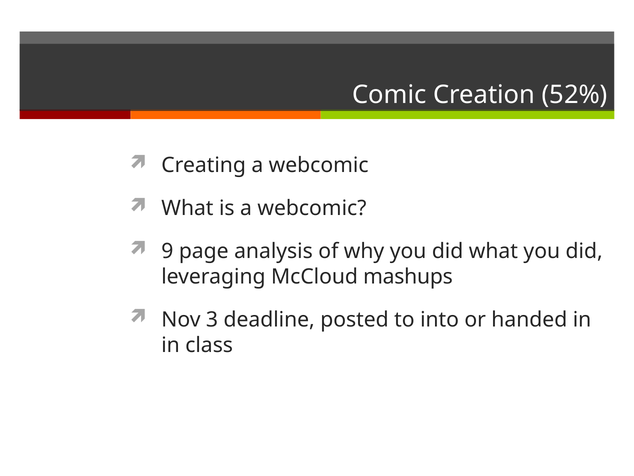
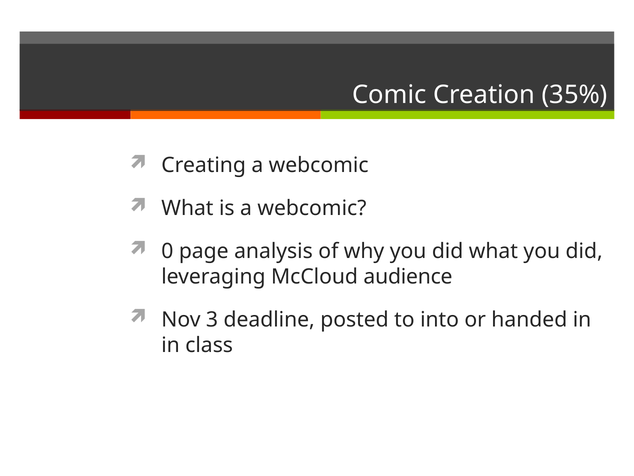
52%: 52% -> 35%
9: 9 -> 0
mashups: mashups -> audience
